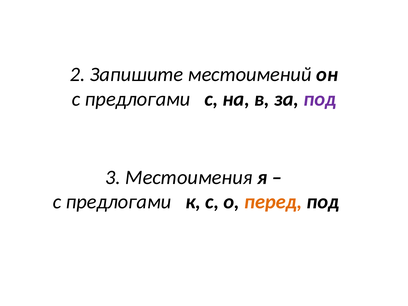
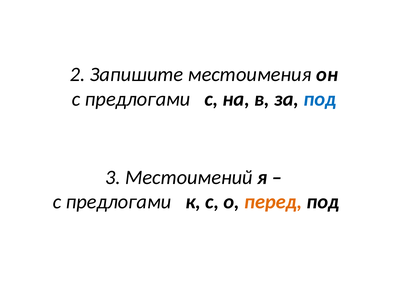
местоимений: местоимений -> местоимения
под at (320, 99) colour: purple -> blue
Местоимения: Местоимения -> Местоимений
